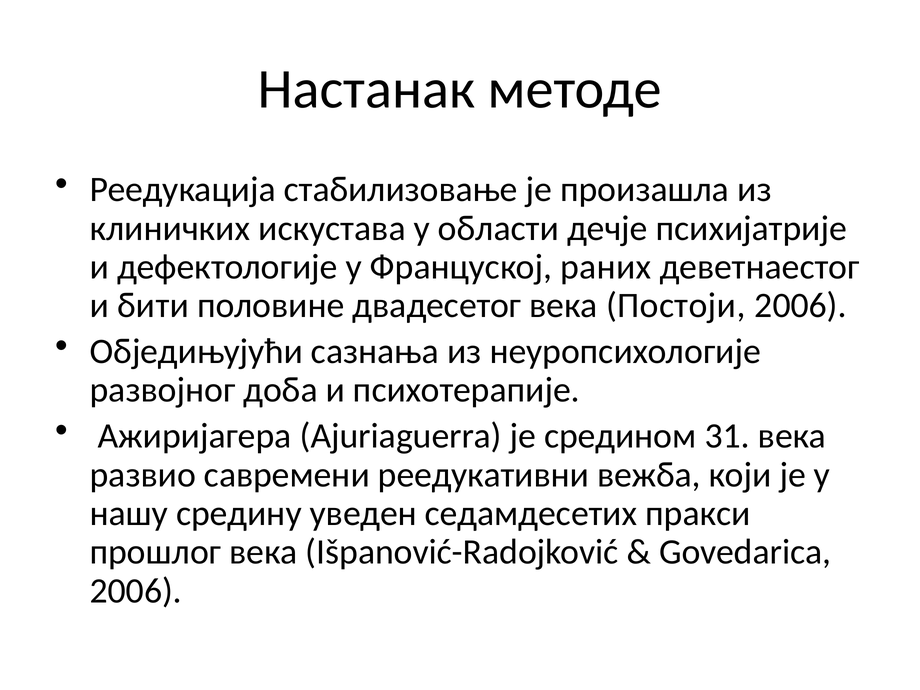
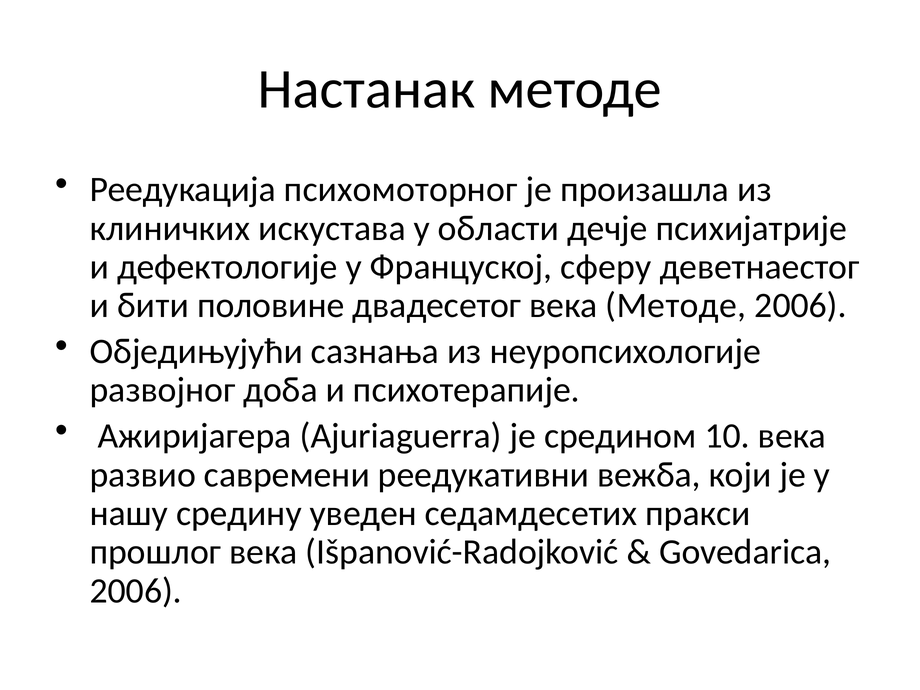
стабилизовање: стабилизовање -> психомоторног
раних: раних -> сферу
века Постоји: Постоји -> Методе
31: 31 -> 10
